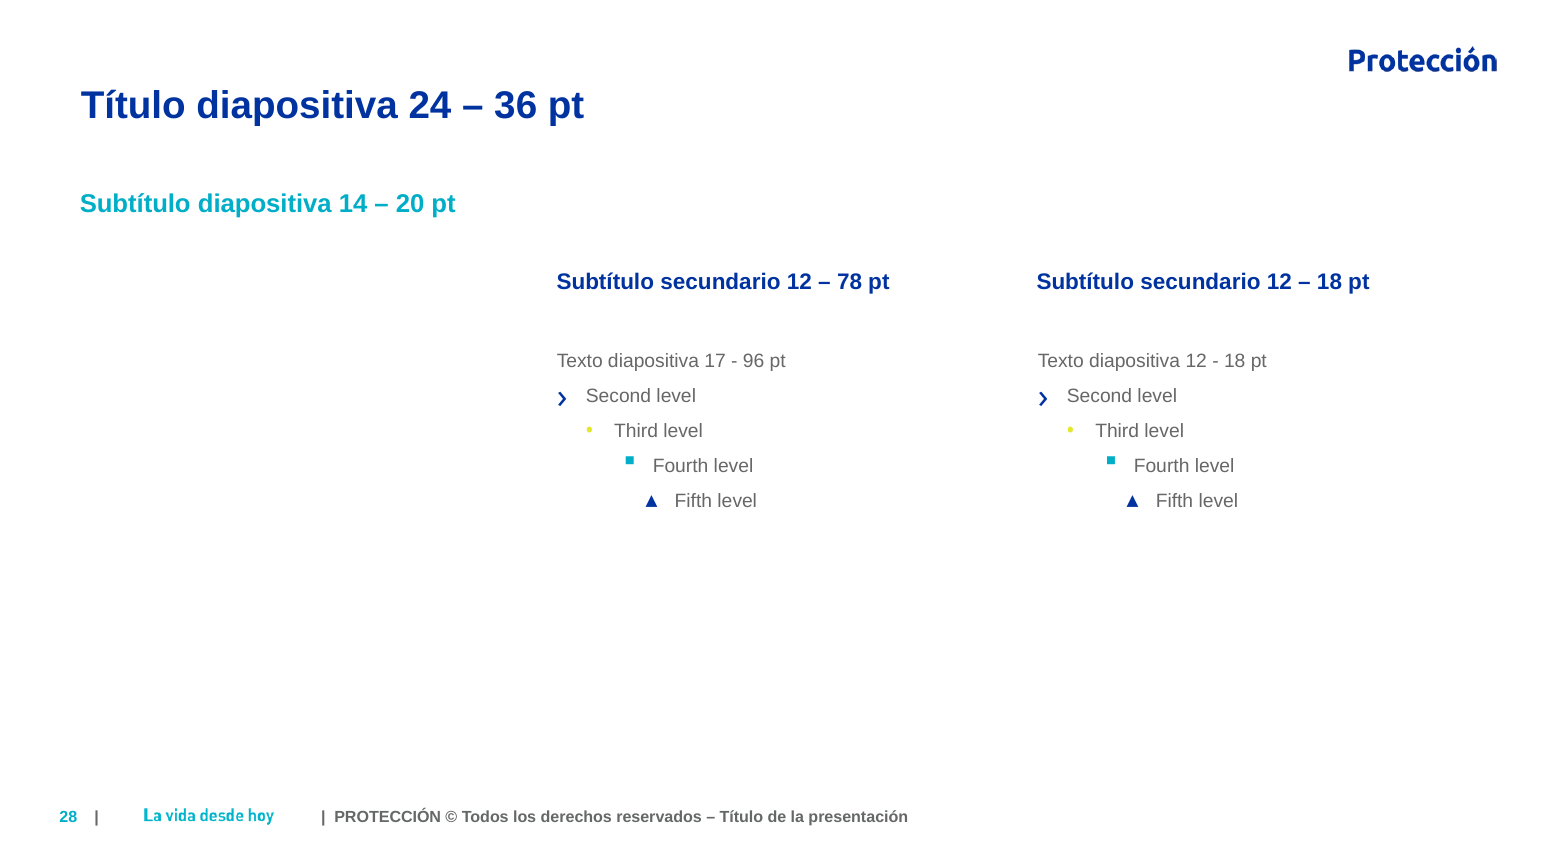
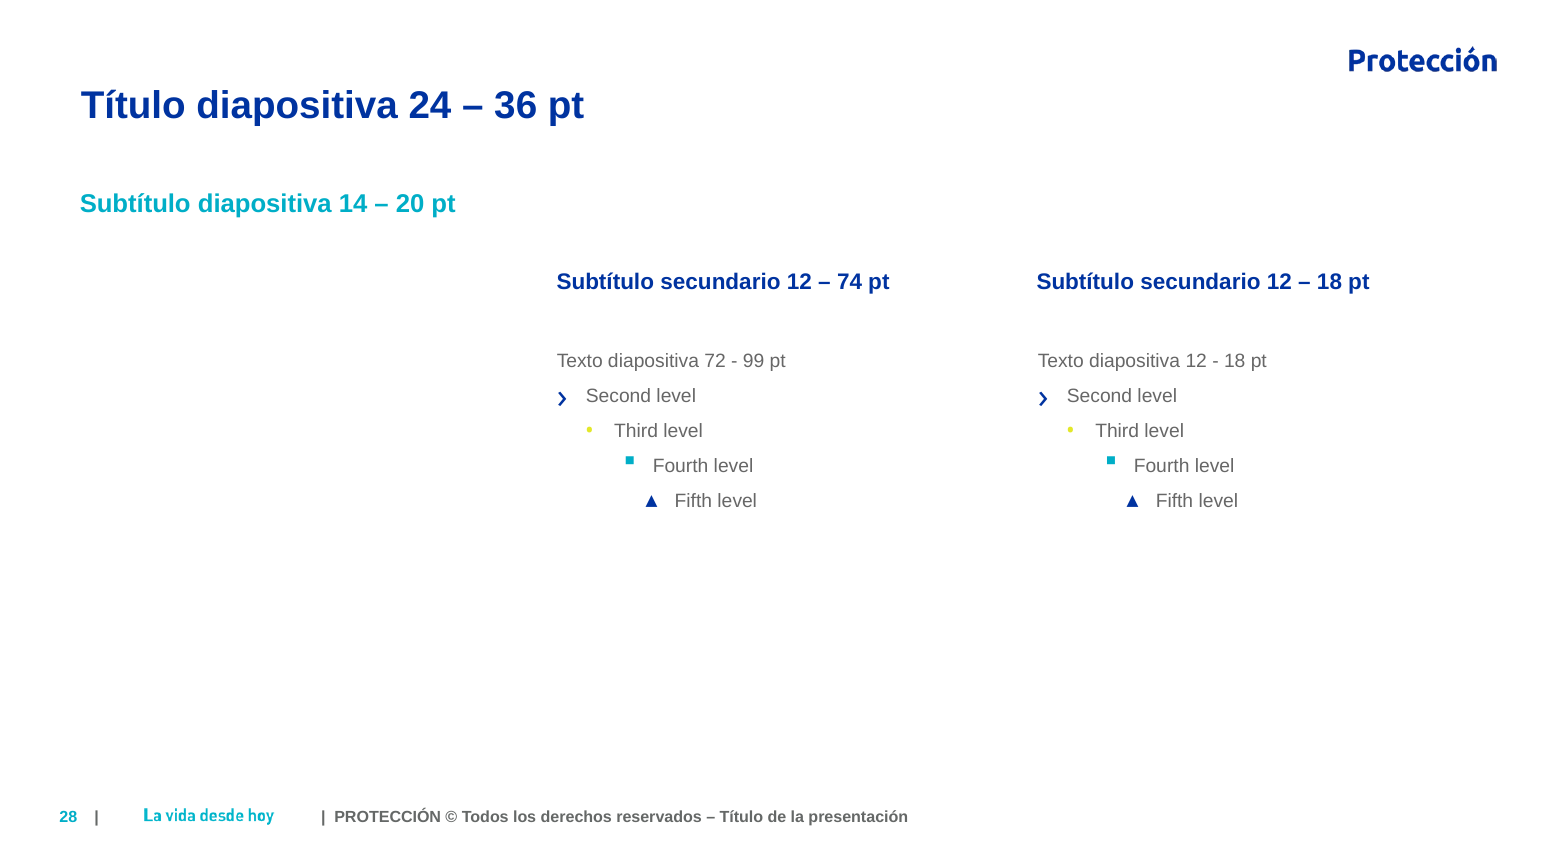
78: 78 -> 74
17: 17 -> 72
96: 96 -> 99
